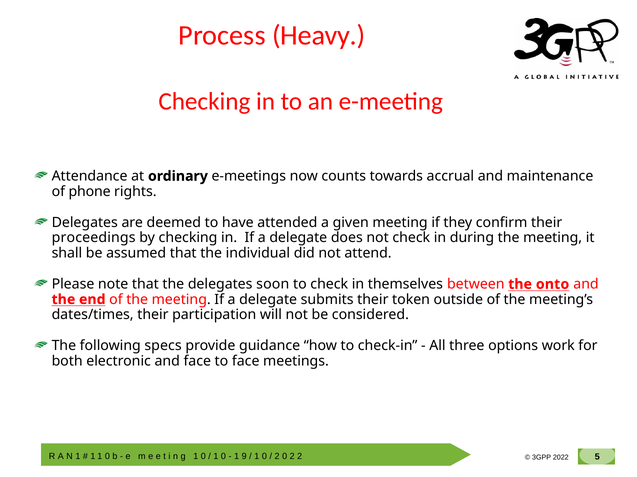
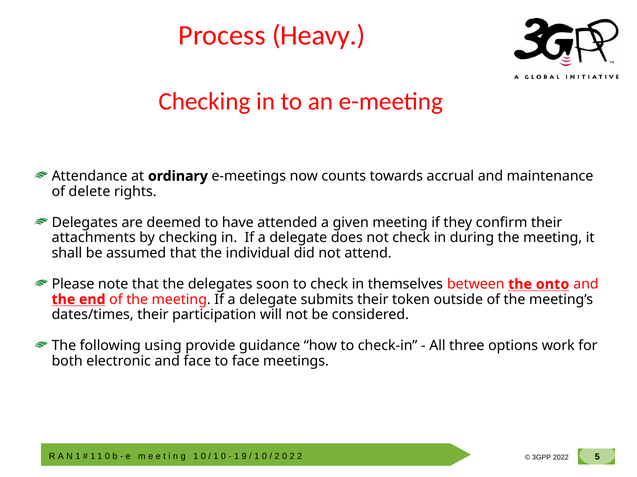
phone: phone -> delete
proceedings: proceedings -> attachments
specs: specs -> using
